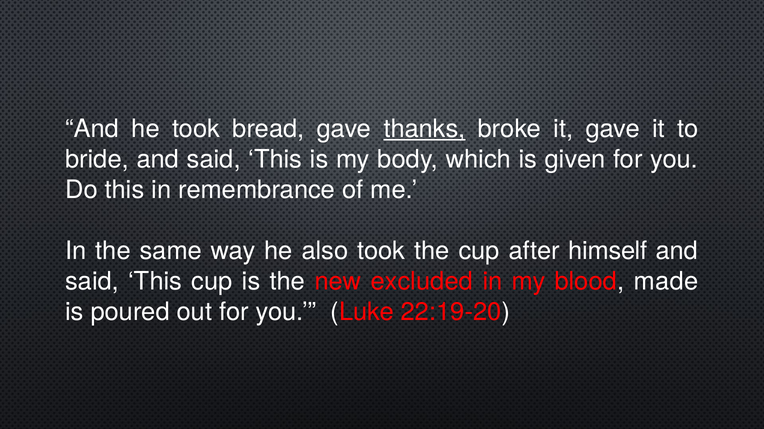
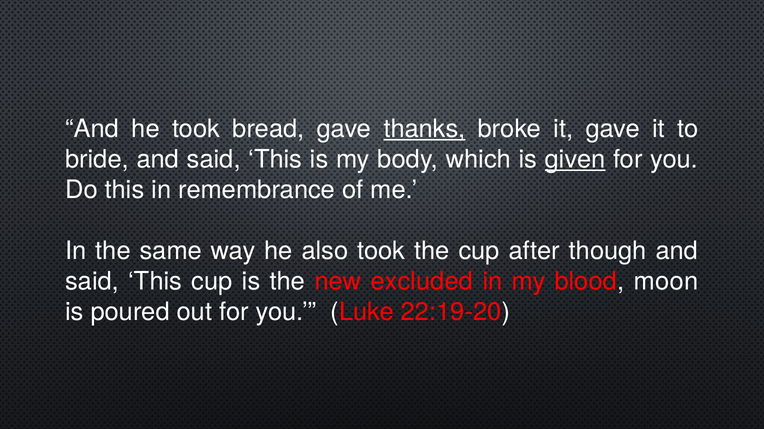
given underline: none -> present
himself: himself -> though
made: made -> moon
